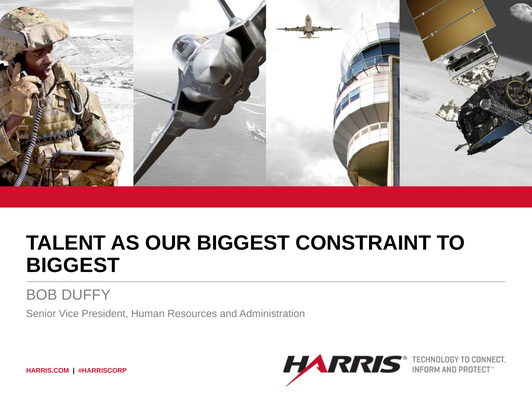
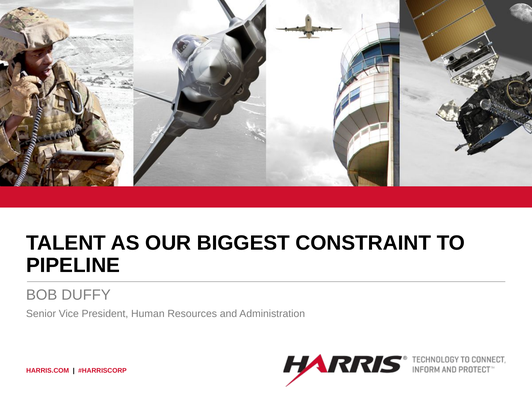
BIGGEST at (73, 265): BIGGEST -> PIPELINE
